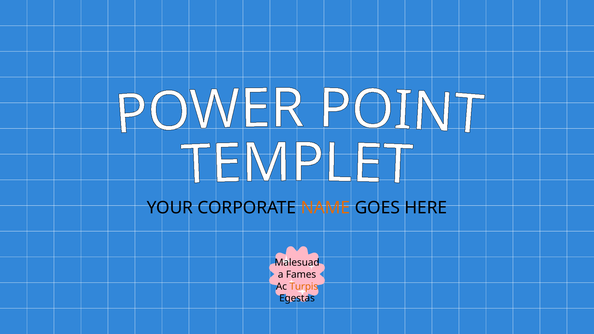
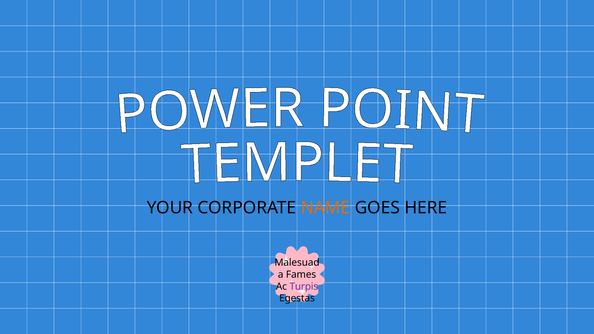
Turpis colour: orange -> purple
